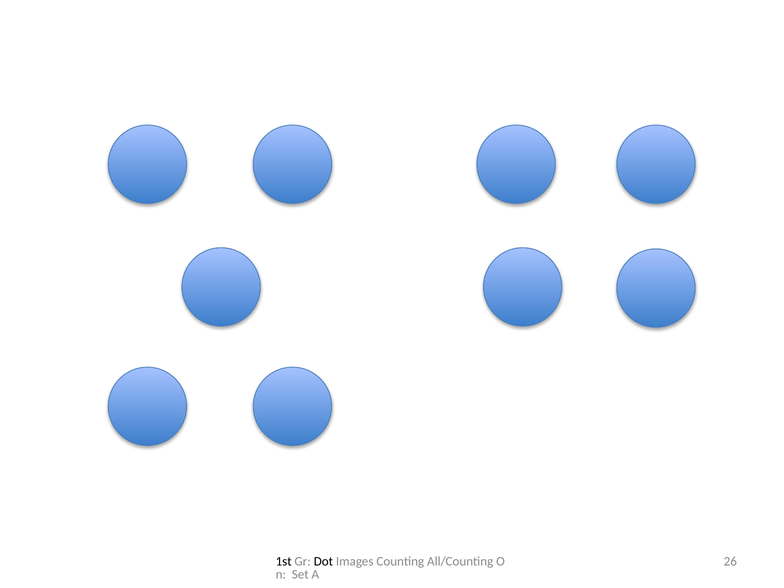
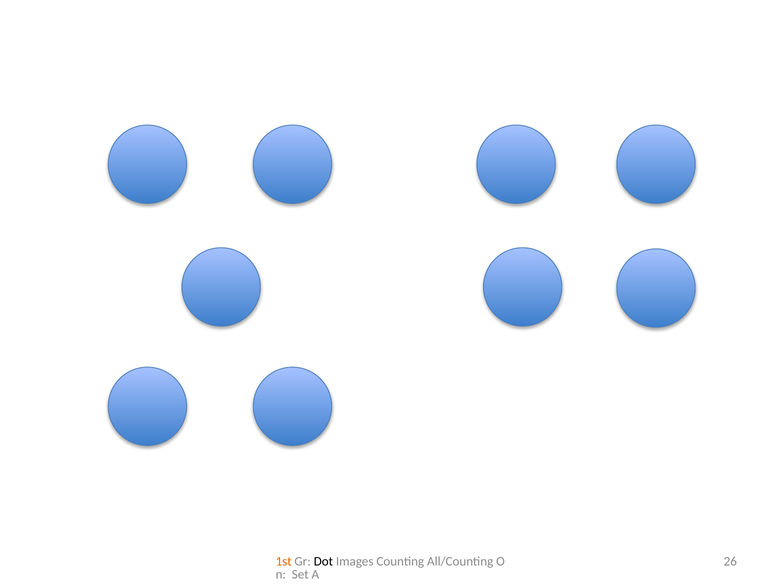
1st colour: black -> orange
